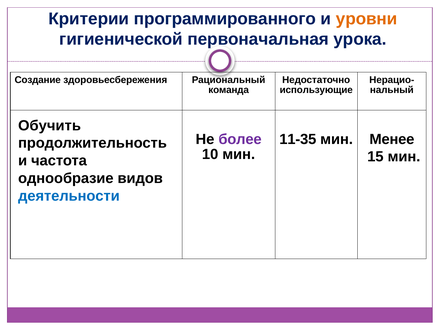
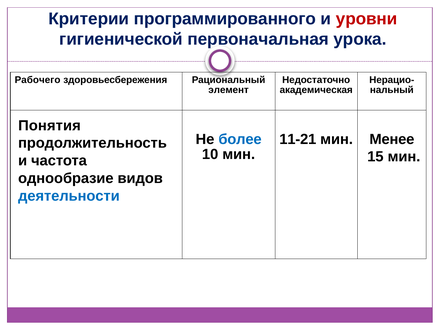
уровни colour: orange -> red
Создание: Создание -> Рабочего
команда: команда -> элемент
использующие: использующие -> академическая
Обучить: Обучить -> Понятия
более colour: purple -> blue
11-35: 11-35 -> 11-21
